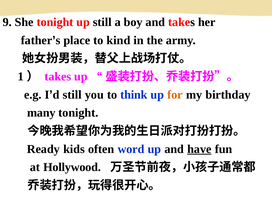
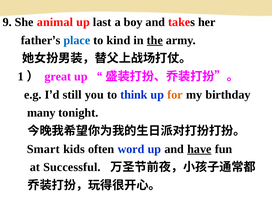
She tonight: tonight -> animal
up still: still -> last
place colour: black -> blue
the underline: none -> present
takes at (58, 77): takes -> great
Ready: Ready -> Smart
Hollywood: Hollywood -> Successful
